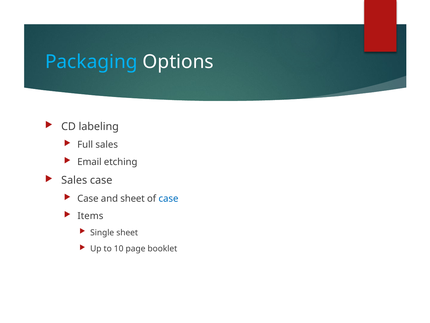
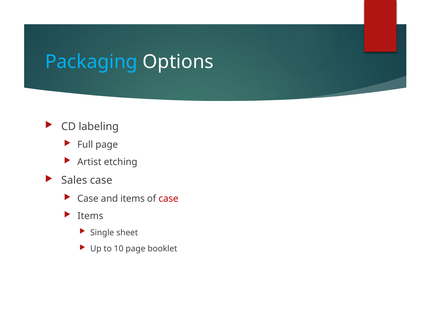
Full sales: sales -> page
Email: Email -> Artist
and sheet: sheet -> items
case at (168, 198) colour: blue -> red
